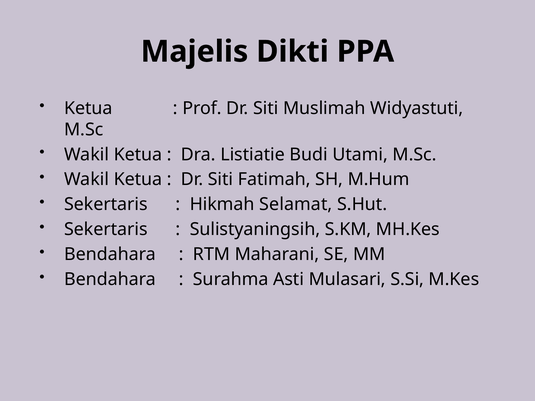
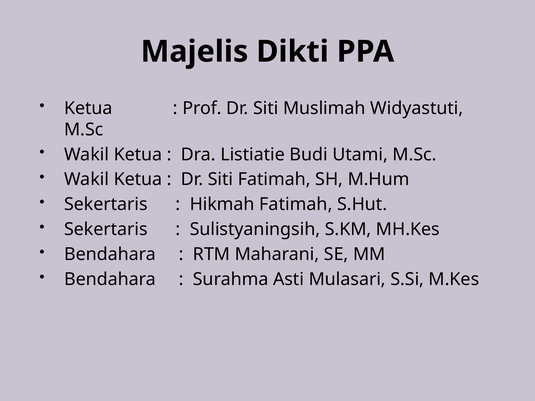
Hikmah Selamat: Selamat -> Fatimah
